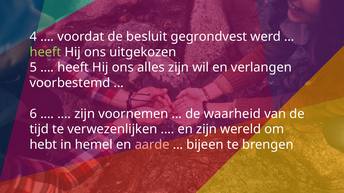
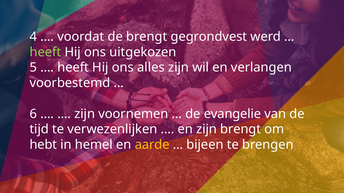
de besluit: besluit -> brengt
waarheid: waarheid -> evangelie
zijn wereld: wereld -> brengt
aarde colour: pink -> yellow
